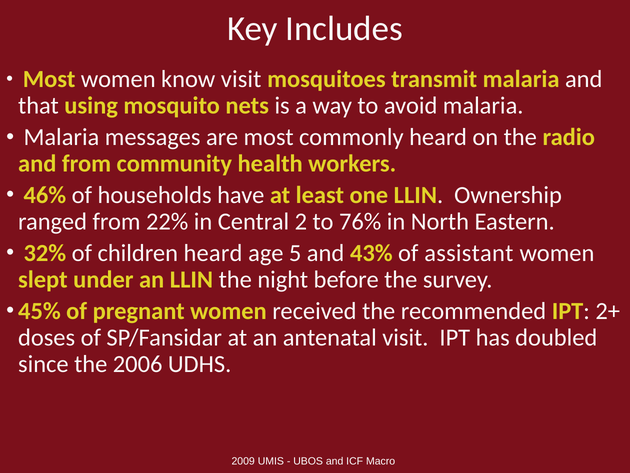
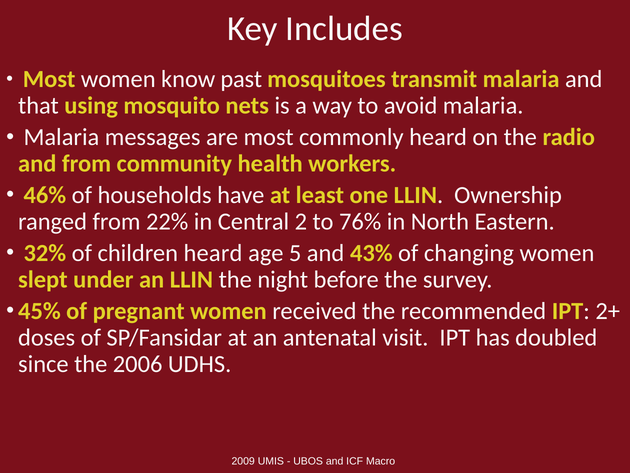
know visit: visit -> past
assistant: assistant -> changing
